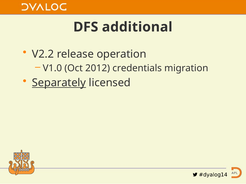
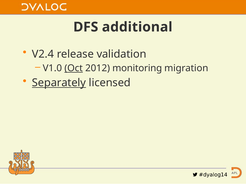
V2.2: V2.2 -> V2.4
operation: operation -> validation
Oct underline: none -> present
credentials: credentials -> monitoring
